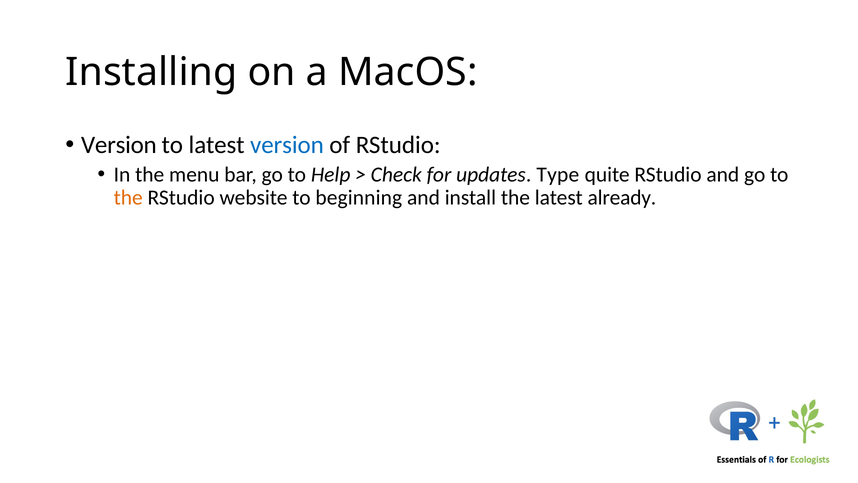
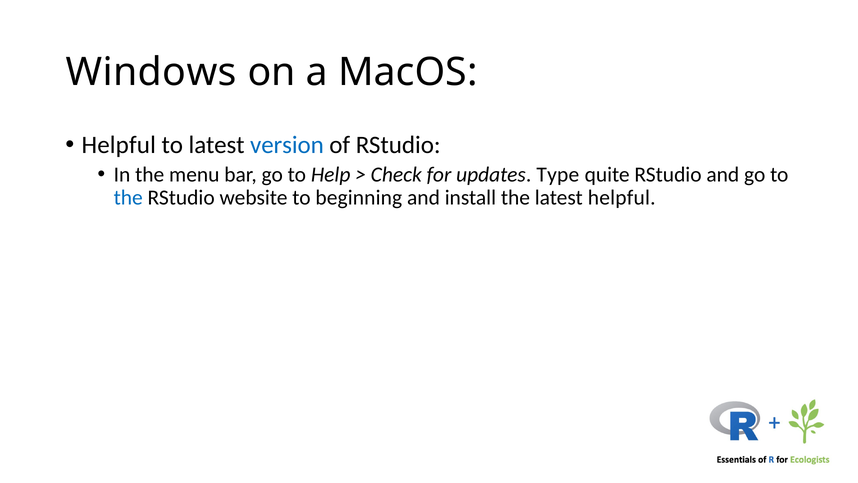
Installing: Installing -> Windows
Version at (119, 145): Version -> Helpful
the at (128, 198) colour: orange -> blue
latest already: already -> helpful
